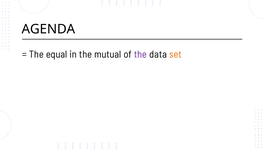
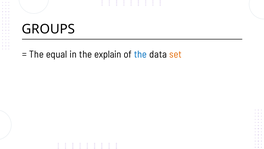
AGENDA: AGENDA -> GROUPS
mutual: mutual -> explain
the at (140, 54) colour: purple -> blue
